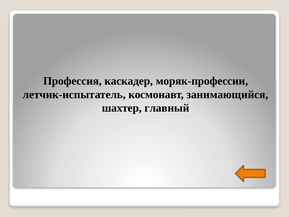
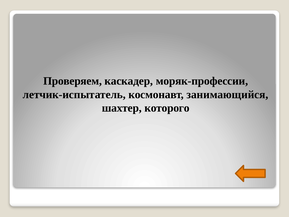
Профессия: Профессия -> Проверяем
главный: главный -> которого
